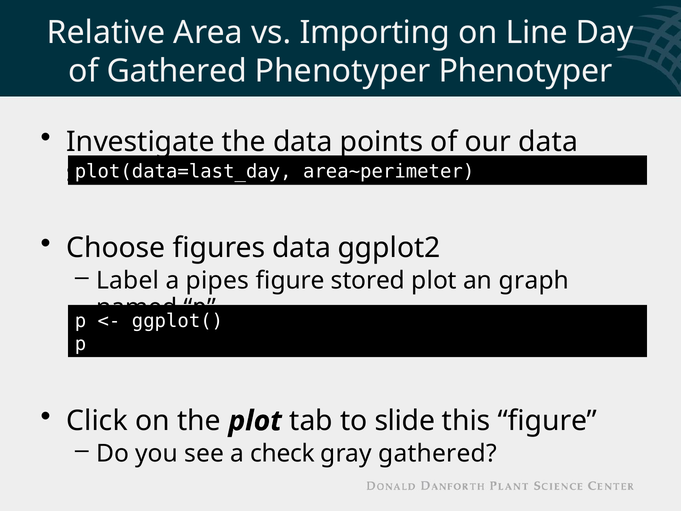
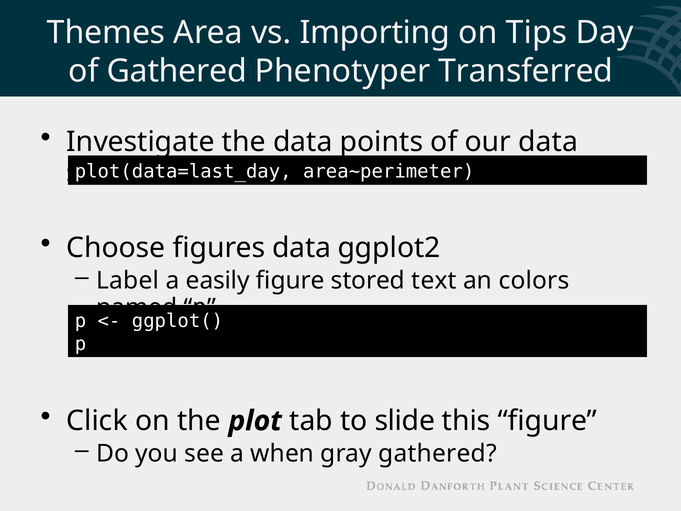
Relative: Relative -> Themes
Line: Line -> Tips
Phenotyper Phenotyper: Phenotyper -> Transferred
pipes: pipes -> easily
stored plot: plot -> text
graph: graph -> colors
check: check -> when
